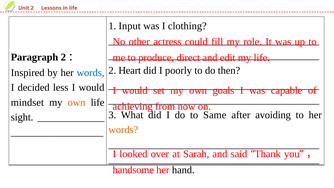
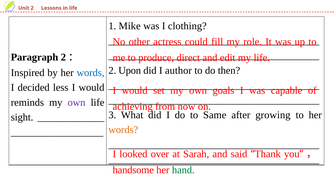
Input: Input -> Mike
Heart: Heart -> Upon
poorly: poorly -> author
mindset: mindset -> reminds
own at (77, 102) colour: orange -> purple
avoiding: avoiding -> growing
hand colour: black -> green
